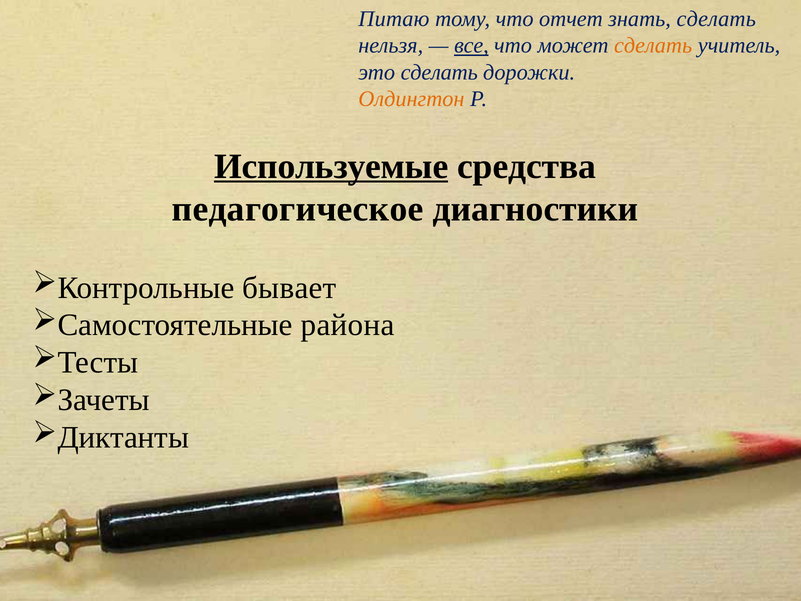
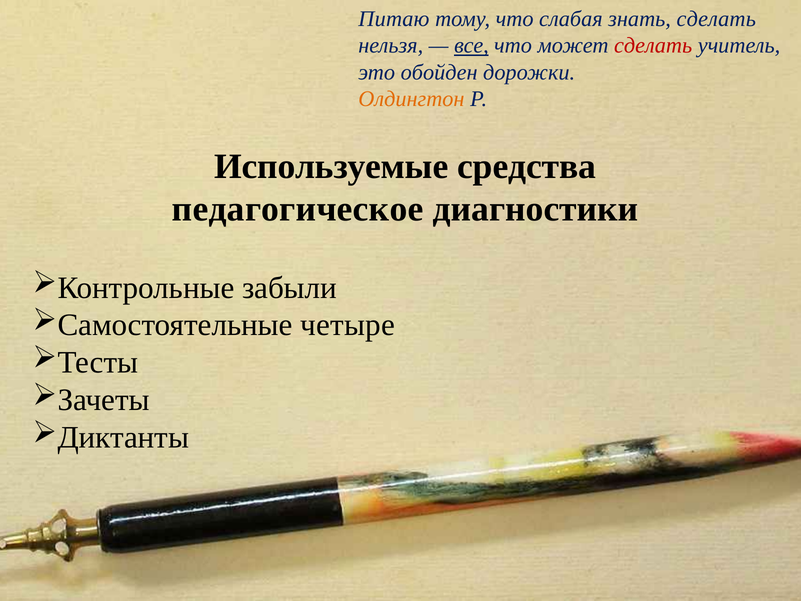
отчет: отчет -> слабая
сделать at (653, 46) colour: orange -> red
это сделать: сделать -> обойден
Используемые underline: present -> none
бывает: бывает -> забыли
района: района -> четыре
